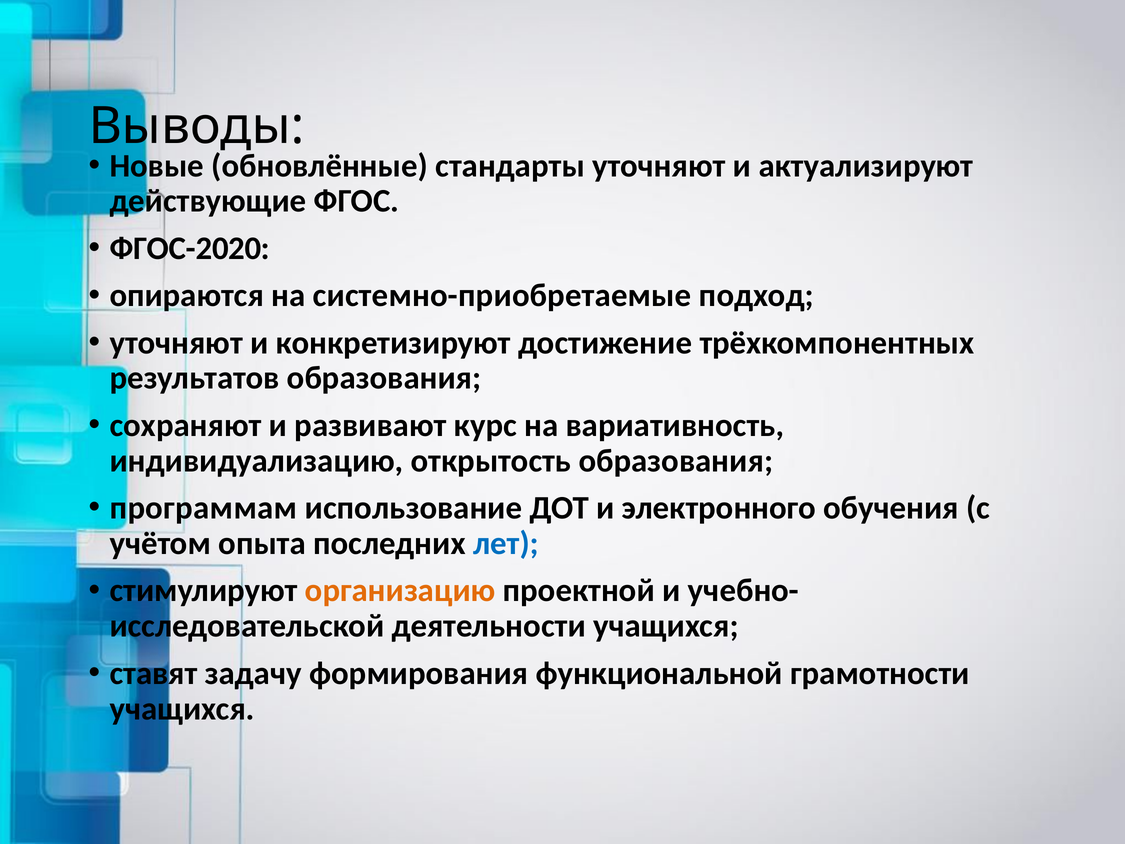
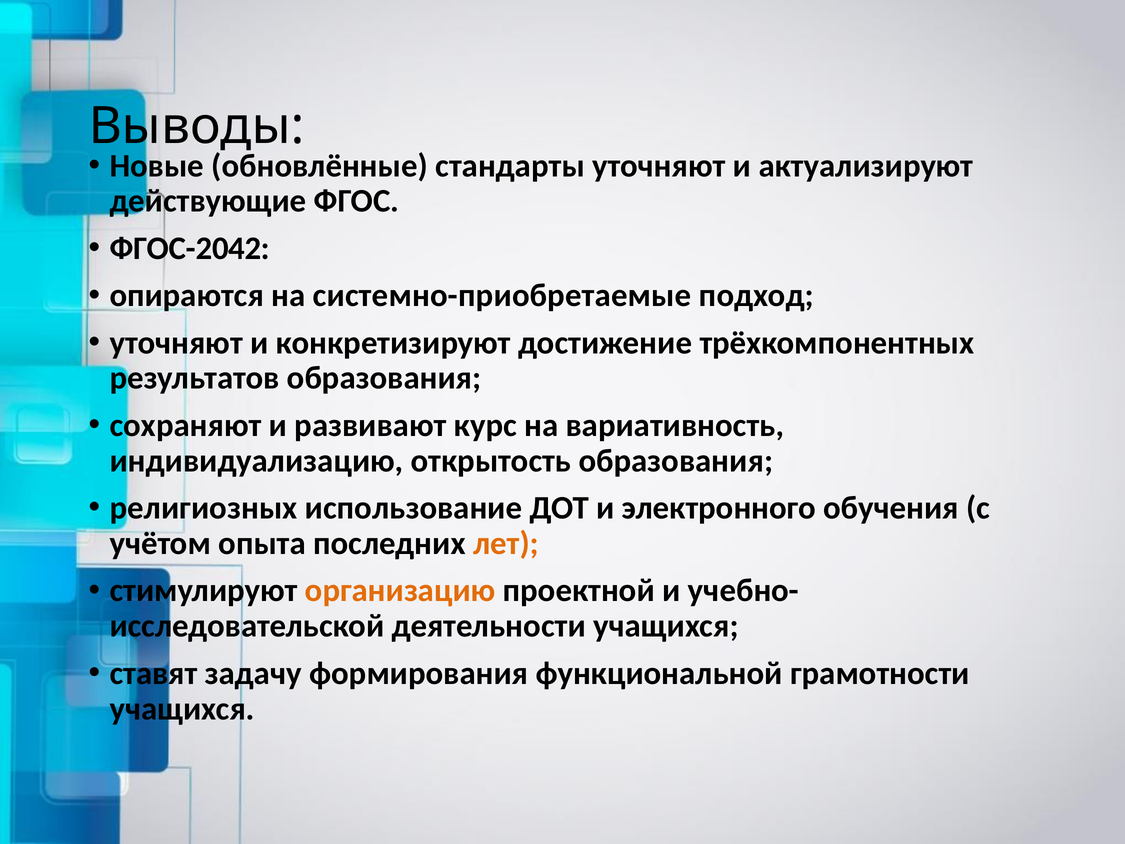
ФГОС-2020: ФГОС-2020 -> ФГОС-2042
программам: программам -> религиозных
лет colour: blue -> orange
